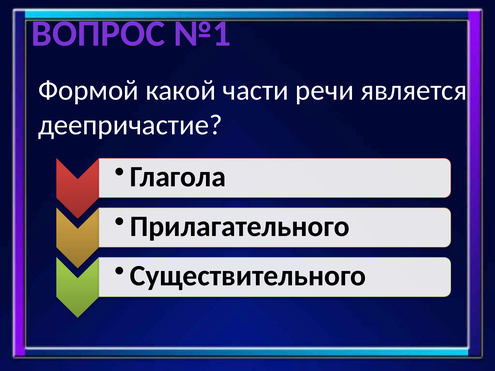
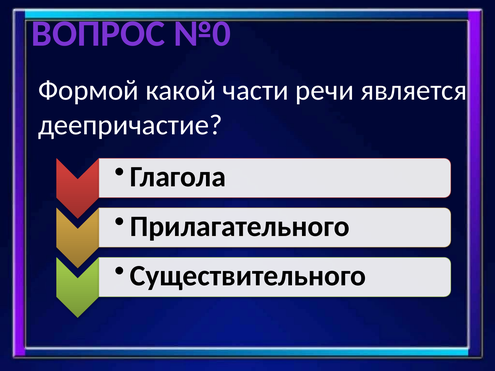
№1: №1 -> №0
